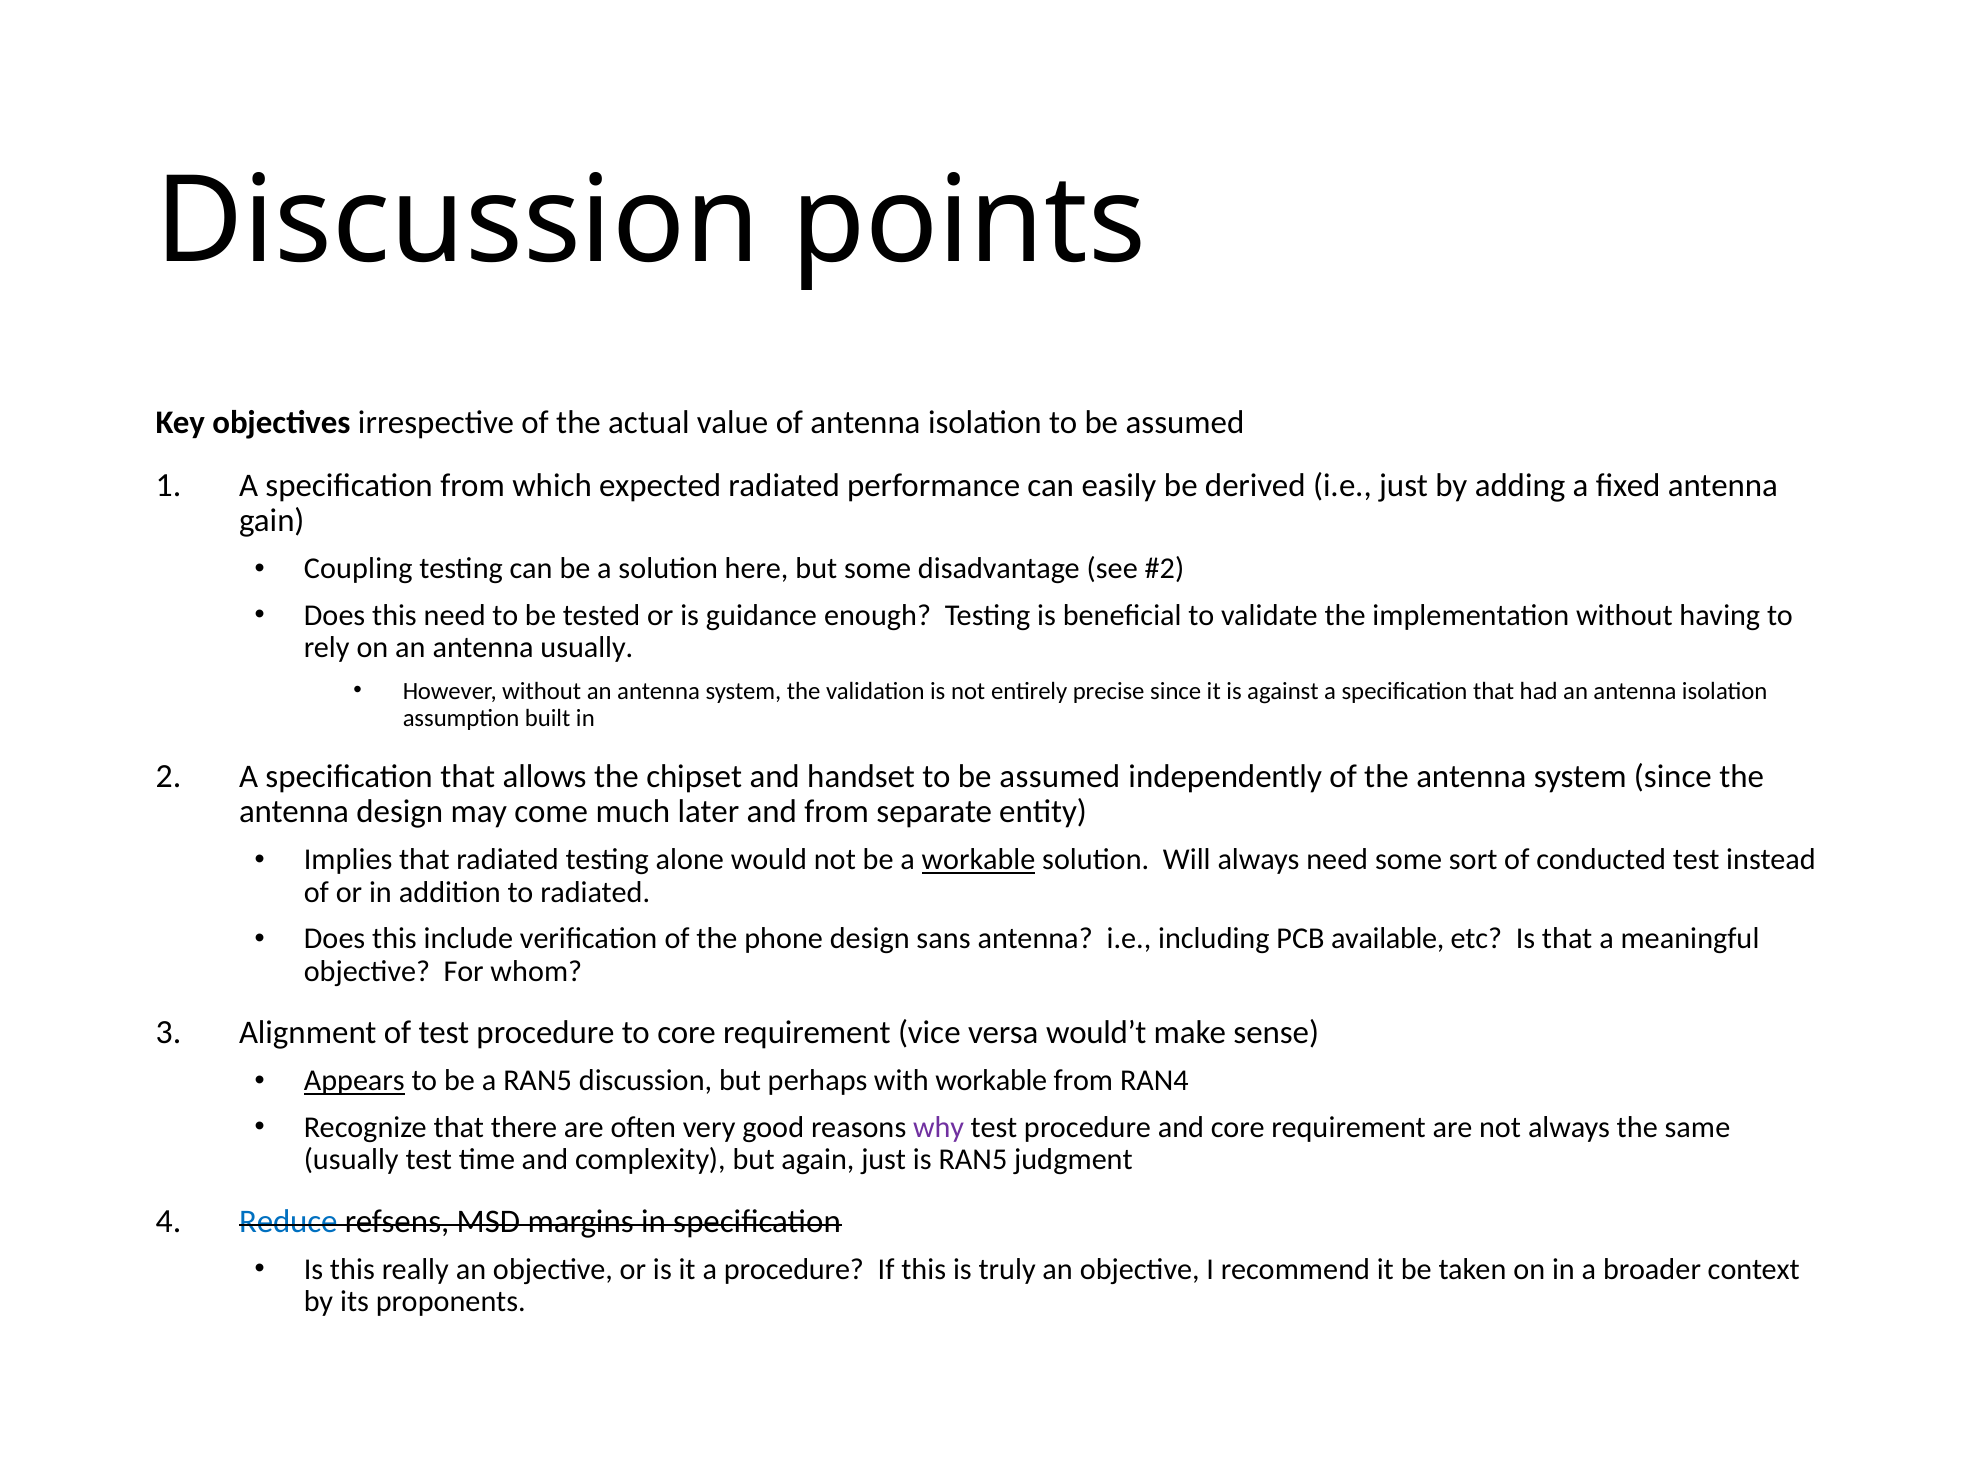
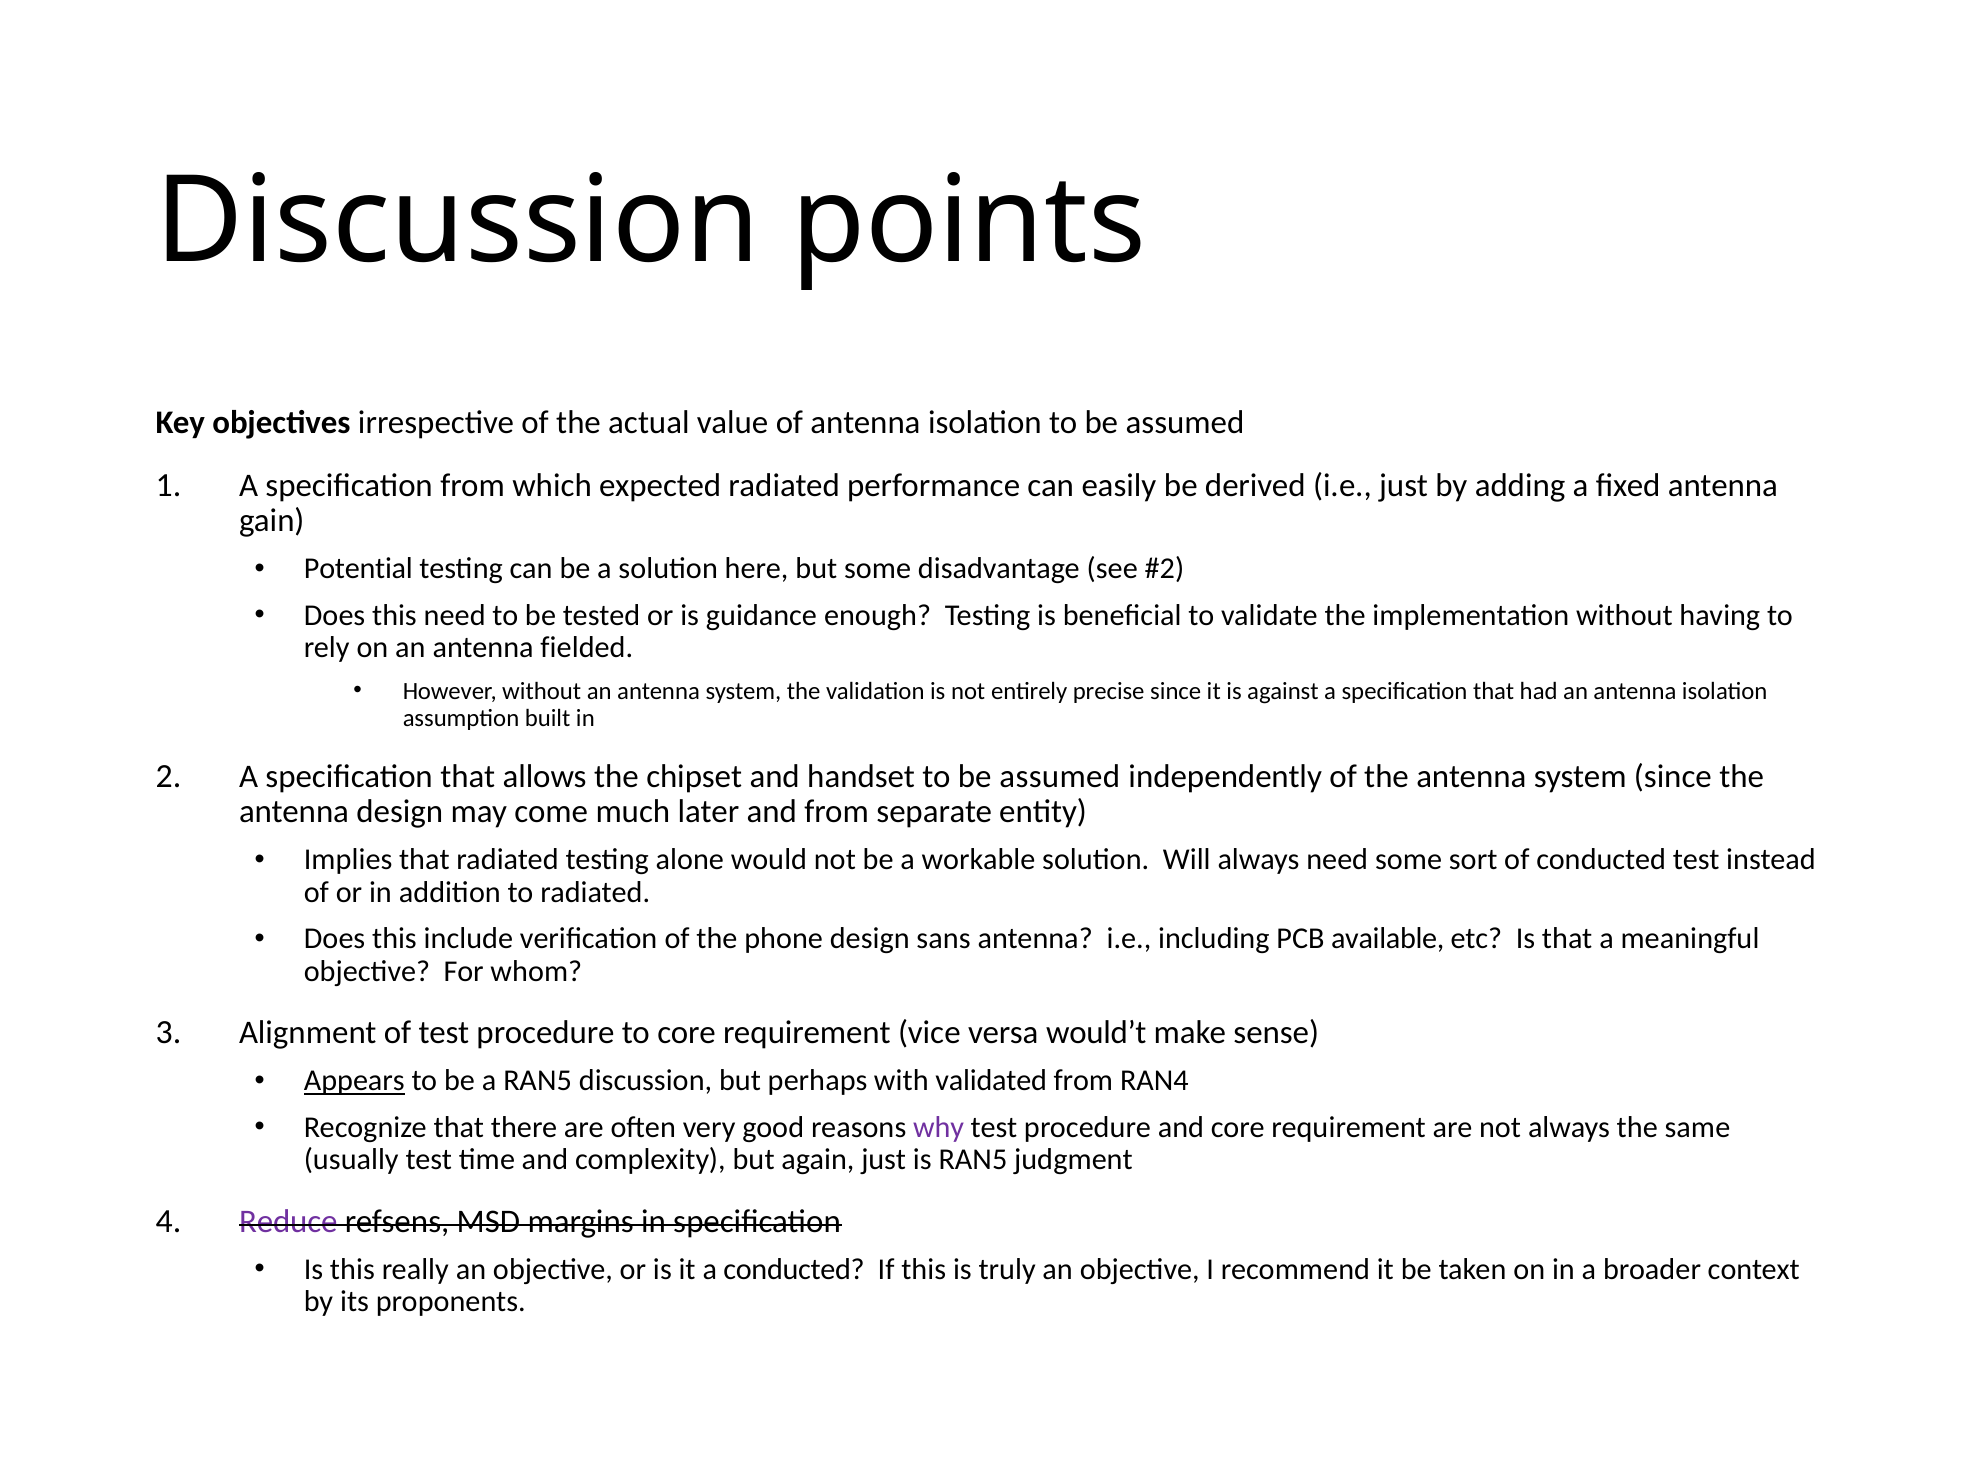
Coupling: Coupling -> Potential
antenna usually: usually -> fielded
workable at (978, 860) underline: present -> none
with workable: workable -> validated
Reduce colour: blue -> purple
a procedure: procedure -> conducted
